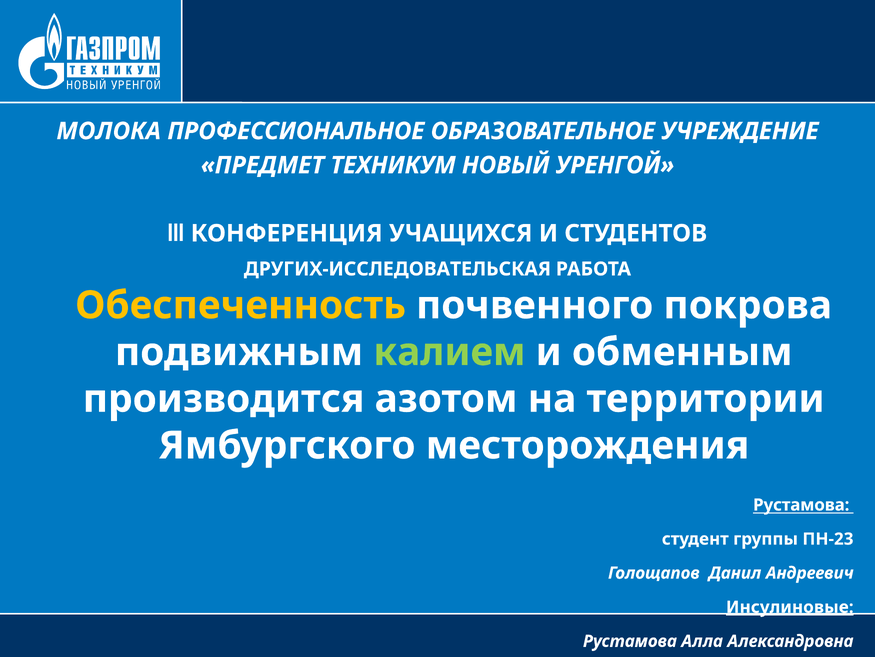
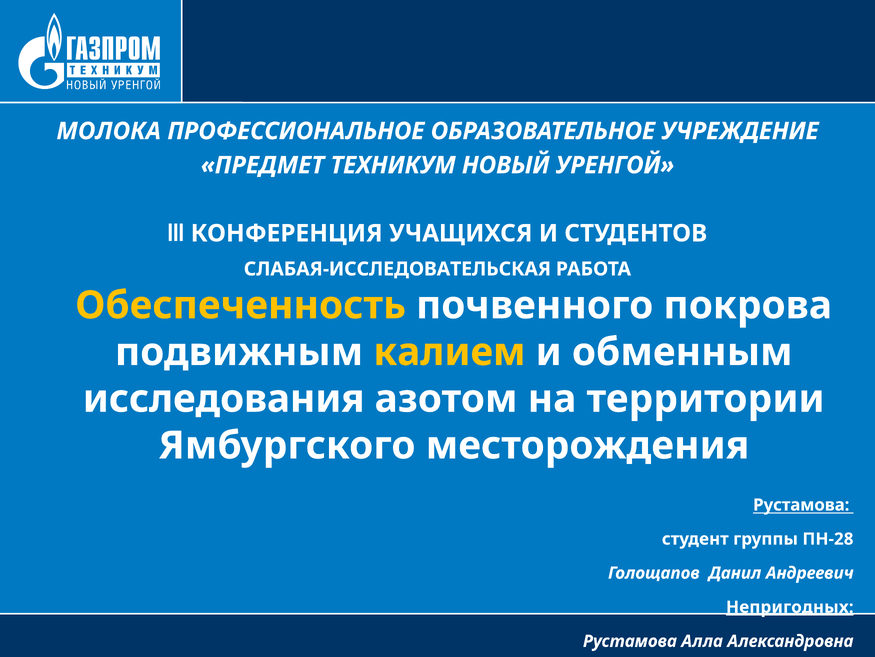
ДРУГИХ-ИССЛЕДОВАТЕЛЬСКАЯ: ДРУГИХ-ИССЛЕДОВАТЕЛЬСКАЯ -> СЛАБАЯ-ИССЛЕДОВАТЕЛЬСКАЯ
калием colour: light green -> yellow
производится: производится -> исследования
ПН-23: ПН-23 -> ПН-28
Инсулиновые: Инсулиновые -> Непригодных
